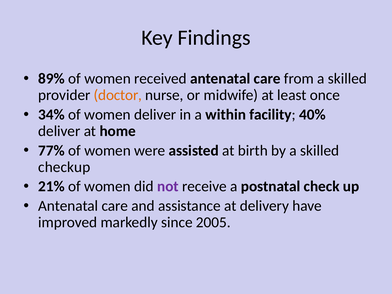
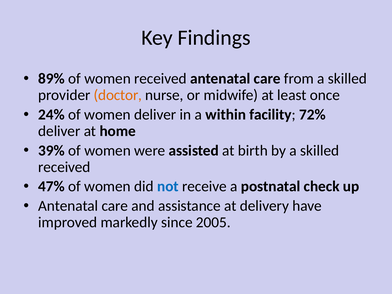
34%: 34% -> 24%
40%: 40% -> 72%
77%: 77% -> 39%
checkup at (64, 167): checkup -> received
21%: 21% -> 47%
not colour: purple -> blue
